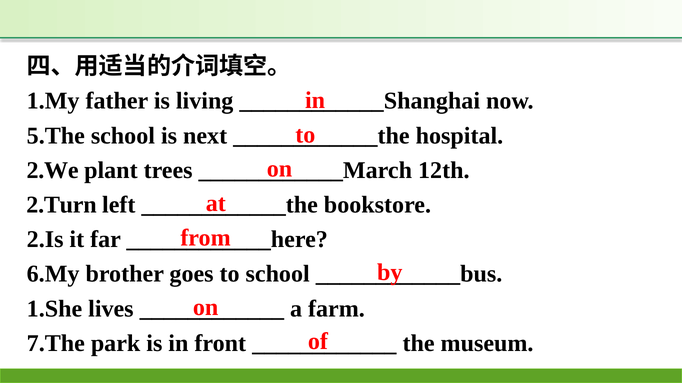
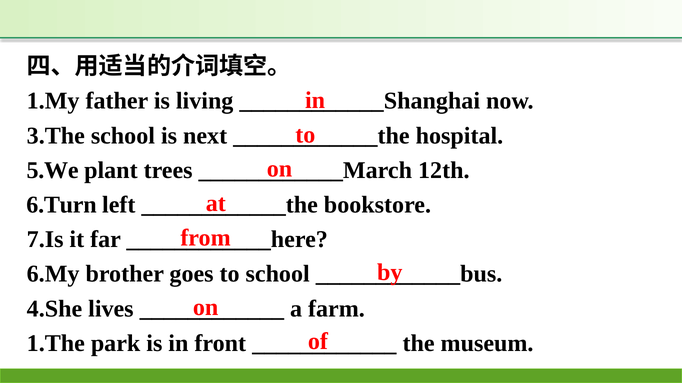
5.The: 5.The -> 3.The
2.We: 2.We -> 5.We
2.Turn: 2.Turn -> 6.Turn
2.Is: 2.Is -> 7.Is
1.She: 1.She -> 4.She
7.The: 7.The -> 1.The
